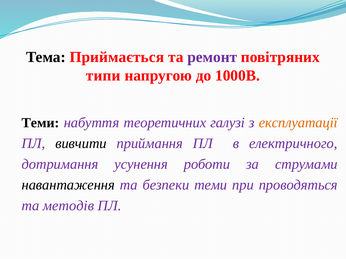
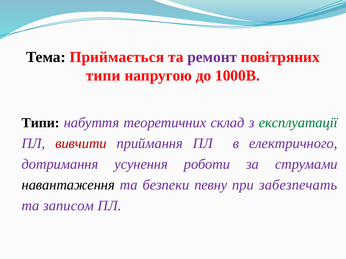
Теми at (40, 123): Теми -> Типи
галузі: галузі -> склад
експлуатації colour: orange -> green
вивчити colour: black -> red
безпеки теми: теми -> певну
проводяться: проводяться -> забезпечать
методів: методів -> записом
